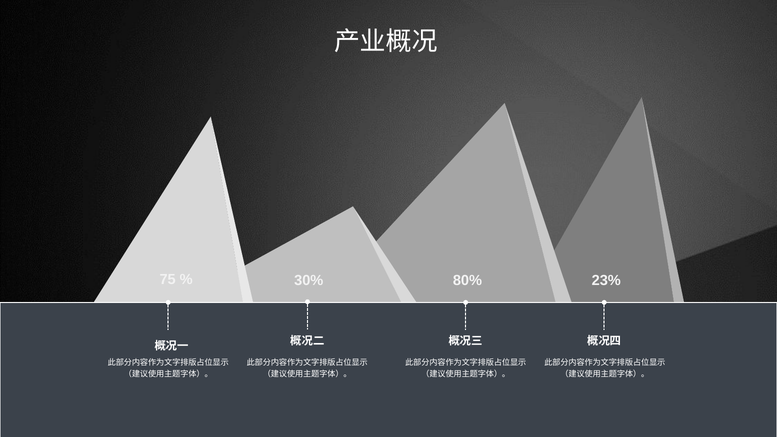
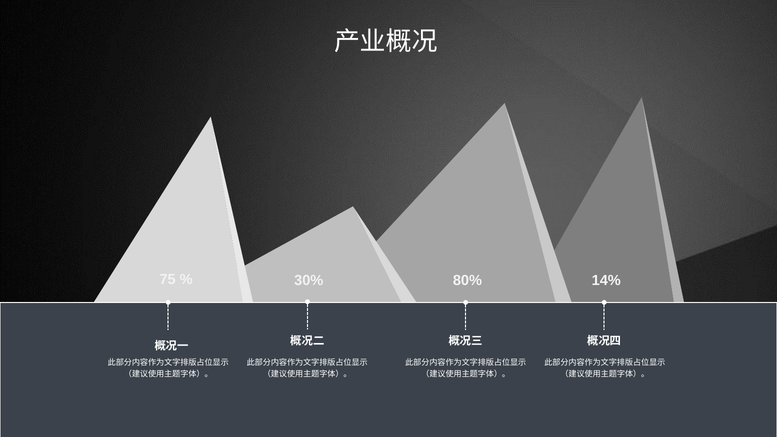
23%: 23% -> 14%
